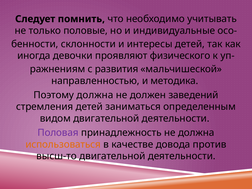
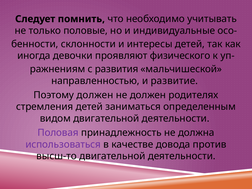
методика: методика -> развитие
Поэтому должна: должна -> должен
заведений: заведений -> родителях
использоваться colour: orange -> purple
